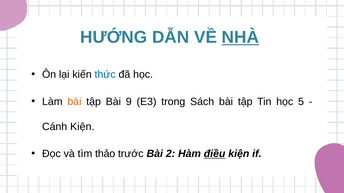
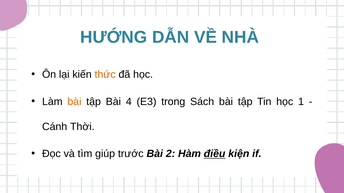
NHÀ underline: present -> none
thức colour: blue -> orange
9: 9 -> 4
5: 5 -> 1
Cánh Kiện: Kiện -> Thời
thảo: thảo -> giúp
